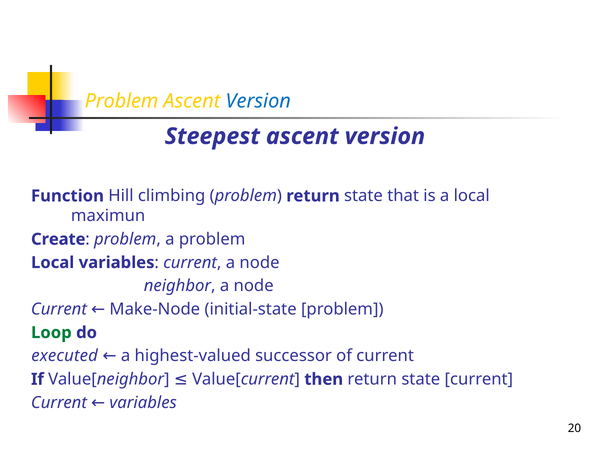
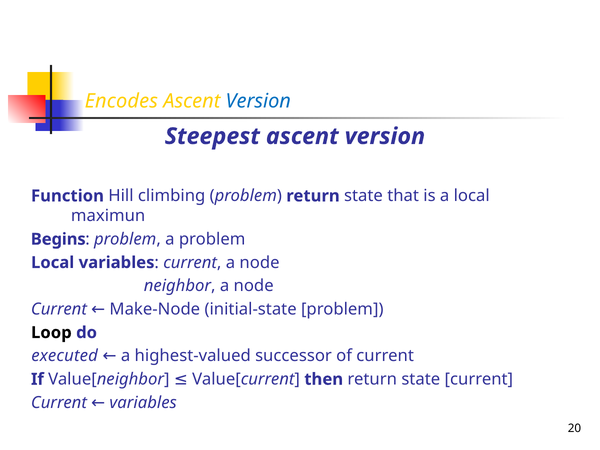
Problem at (121, 101): Problem -> Encodes
Create: Create -> Begins
Loop colour: green -> black
